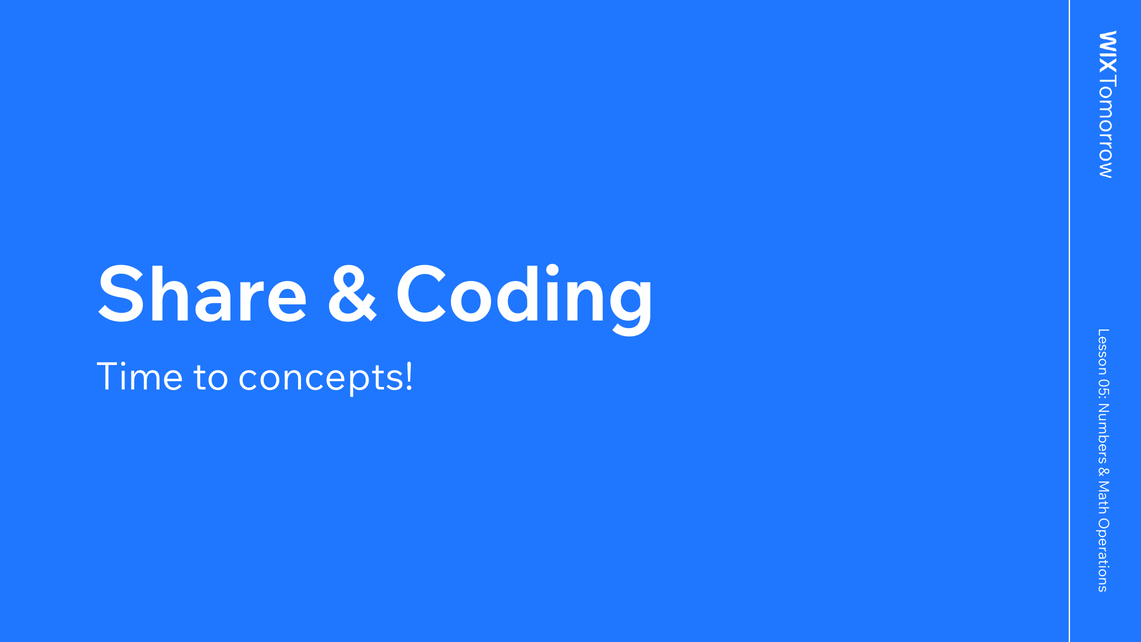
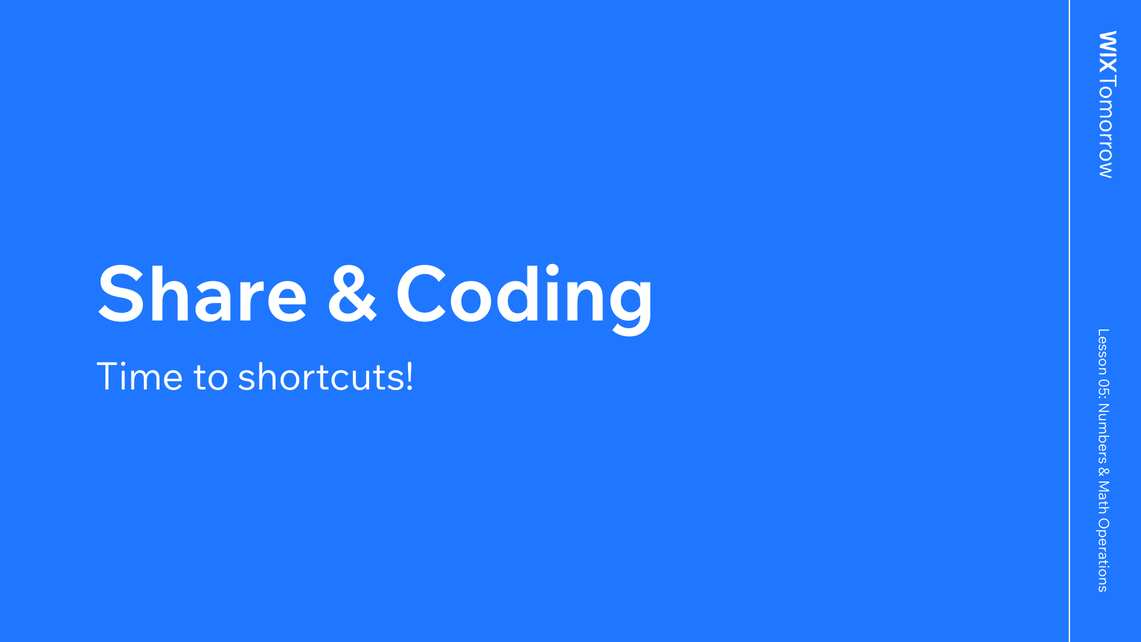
concepts: concepts -> shortcuts
